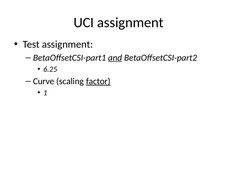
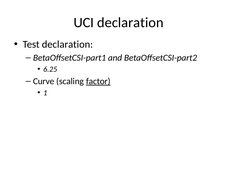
UCI assignment: assignment -> declaration
Test assignment: assignment -> declaration
and underline: present -> none
